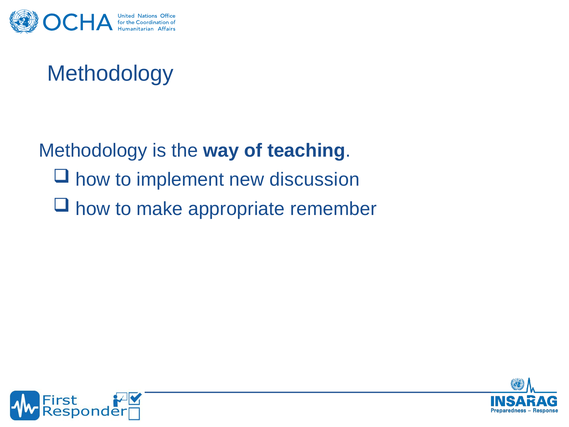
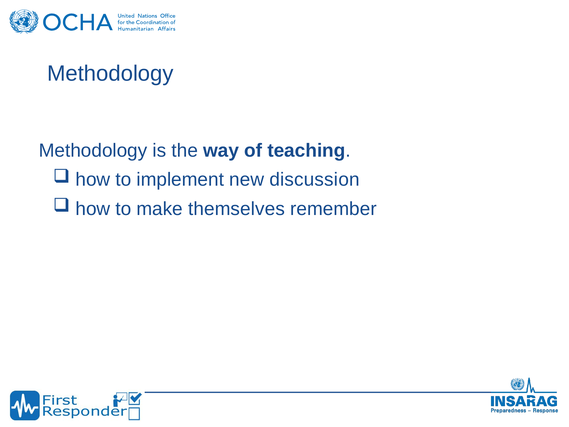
appropriate: appropriate -> themselves
